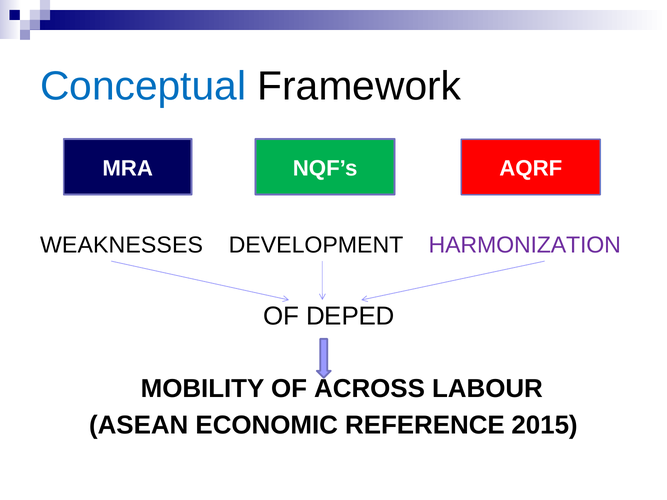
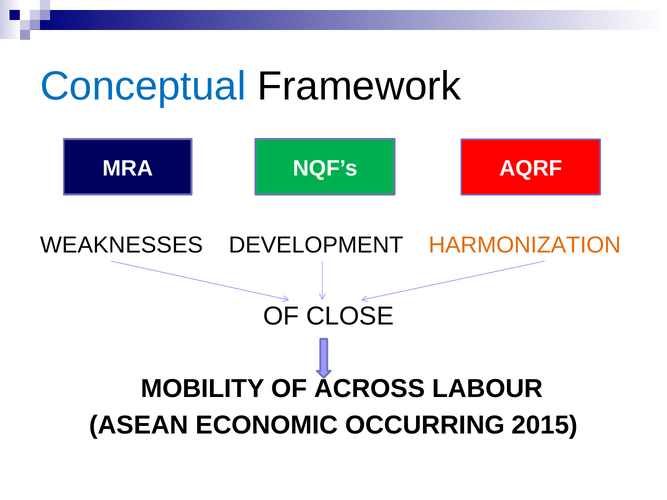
HARMONIZATION colour: purple -> orange
DEPED: DEPED -> CLOSE
REFERENCE: REFERENCE -> OCCURRING
